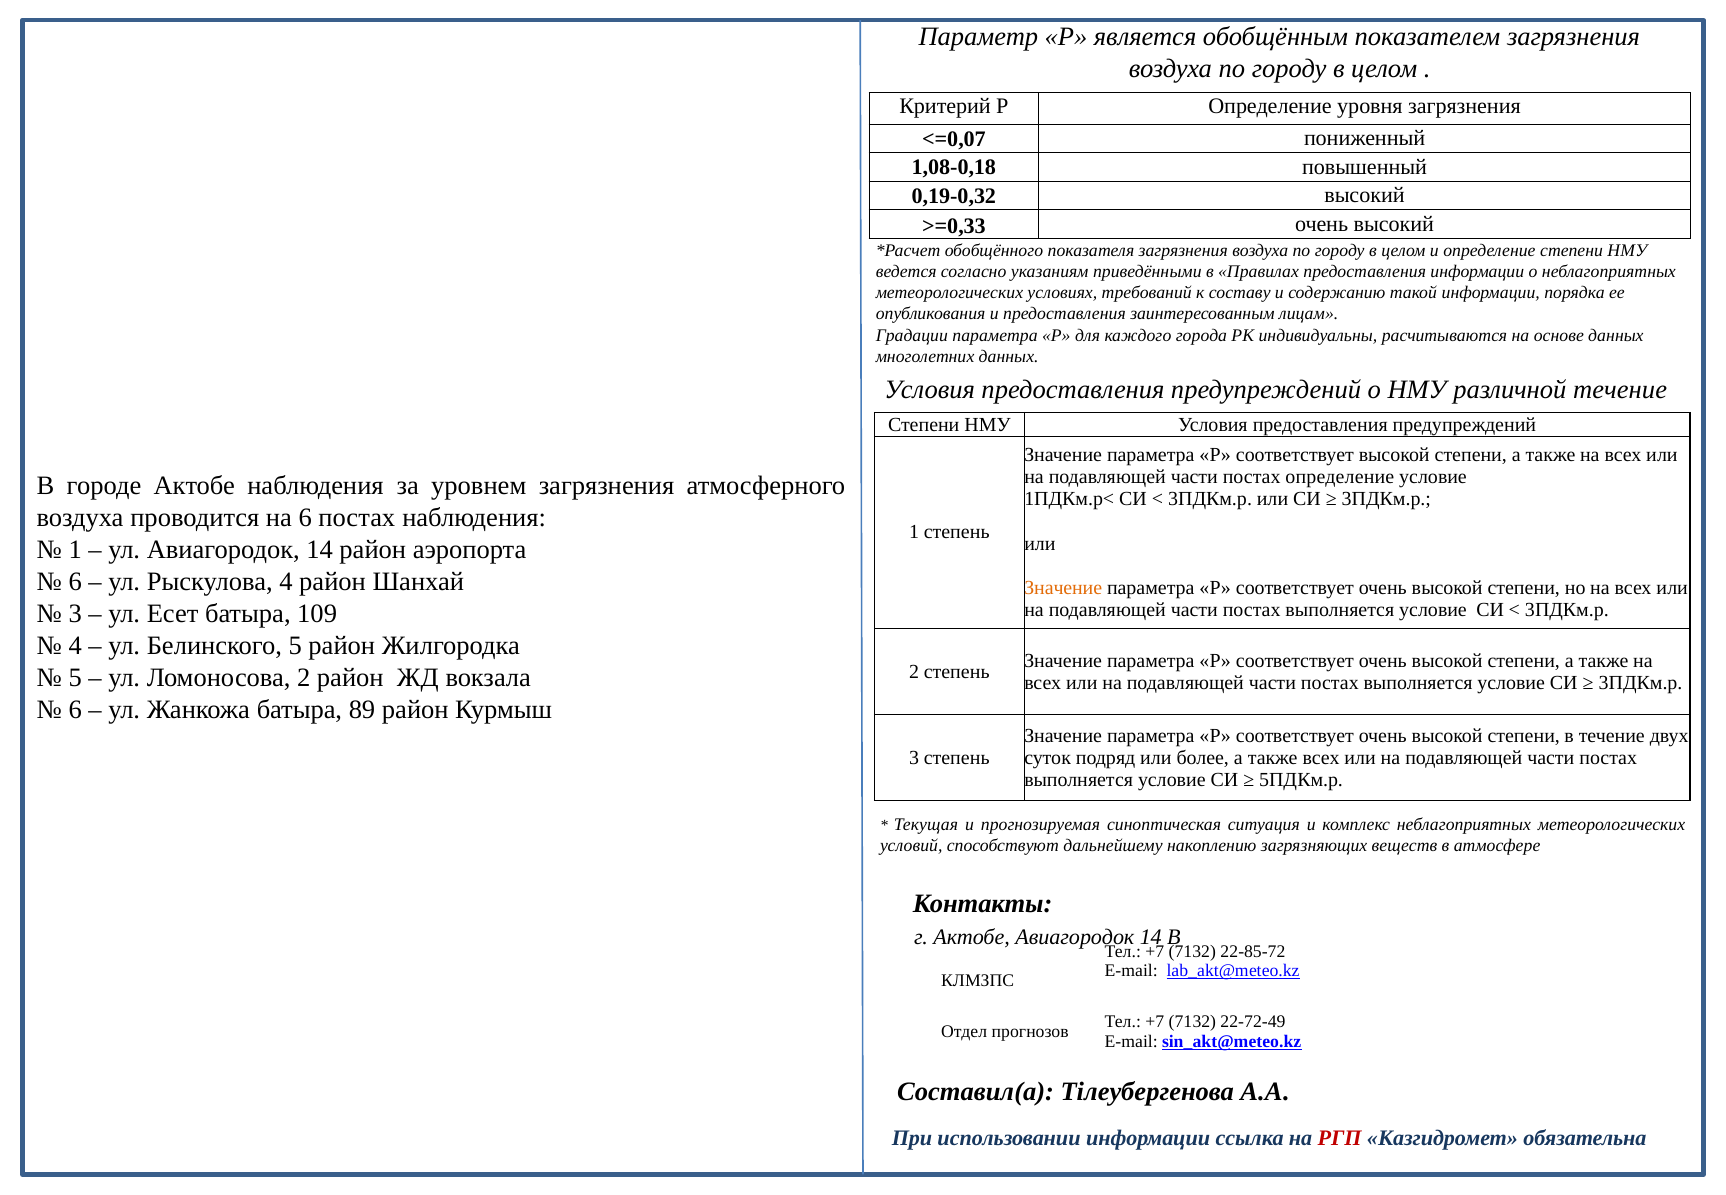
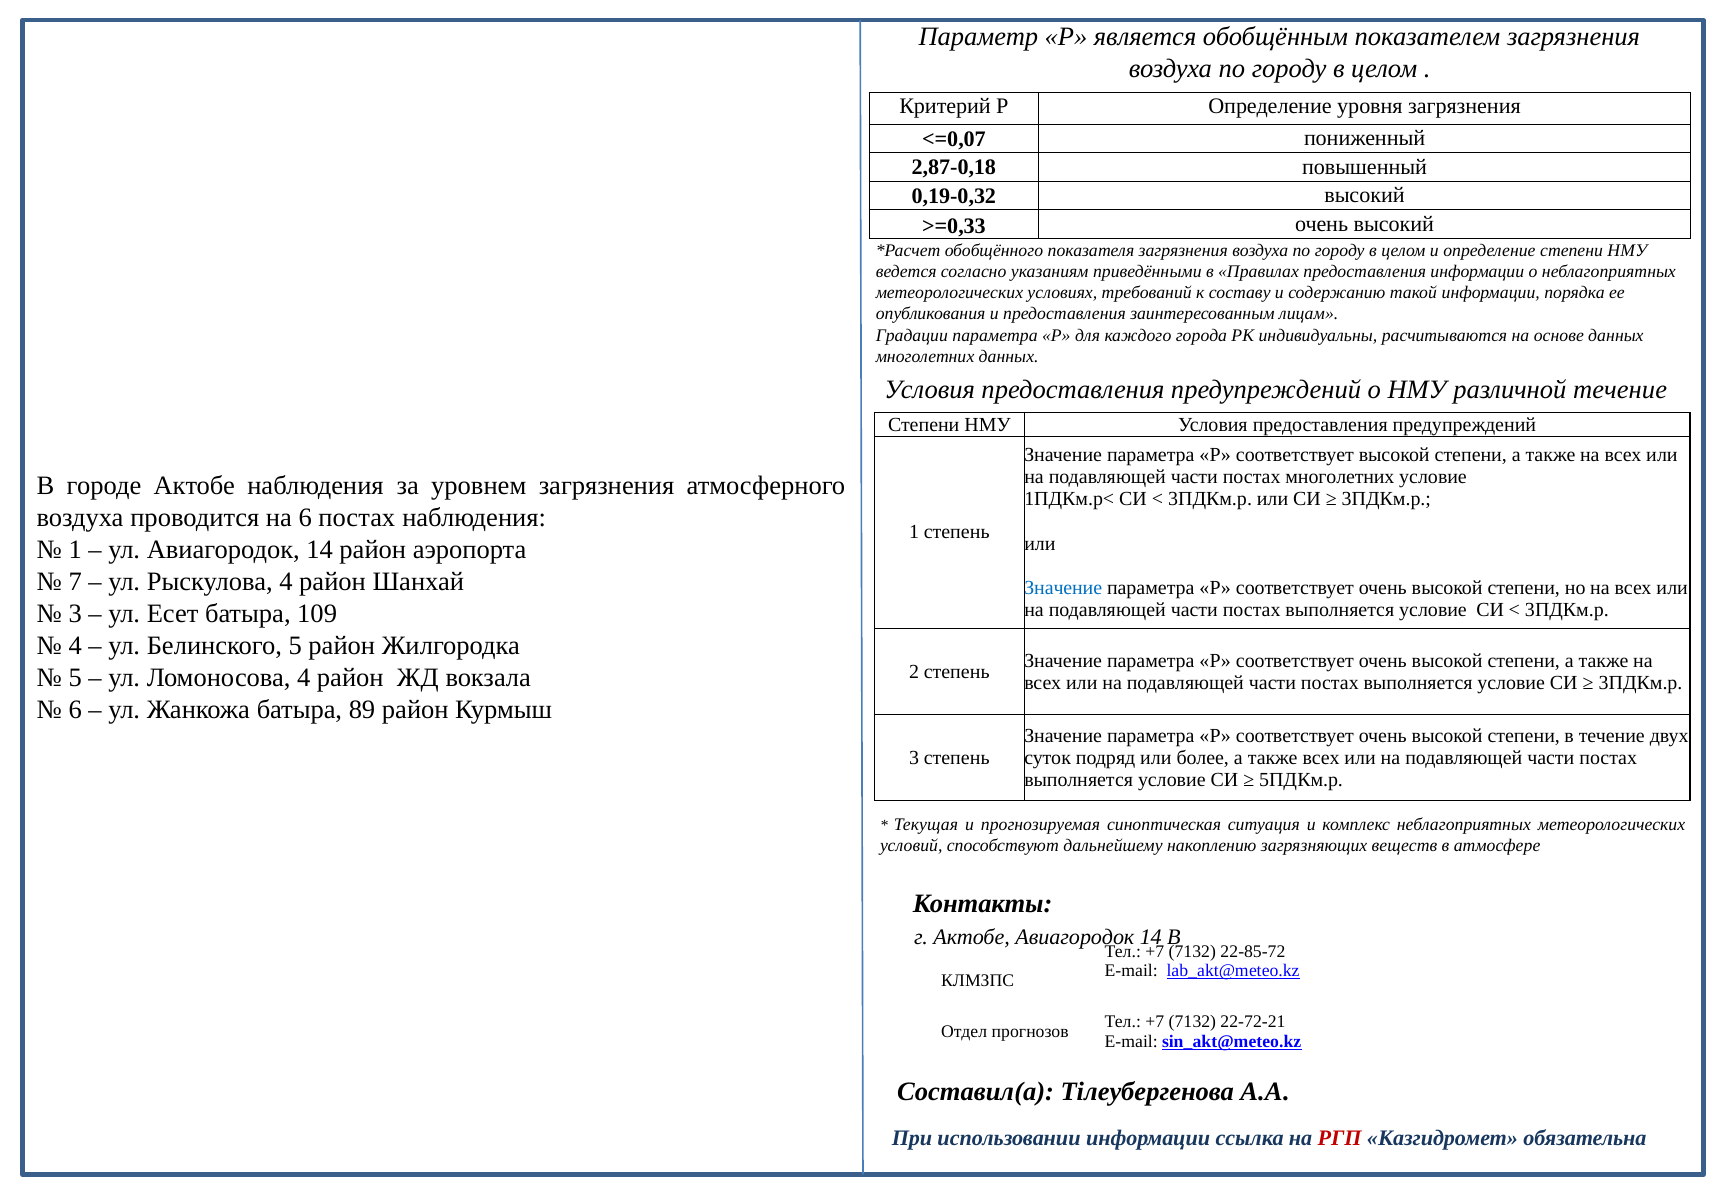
1,08-0,18: 1,08-0,18 -> 2,87-0,18
постах определение: определение -> многолетних
6 at (75, 582): 6 -> 7
Значение at (1063, 588) colour: orange -> blue
Ломоносова 2: 2 -> 4
22-72-49: 22-72-49 -> 22-72-21
